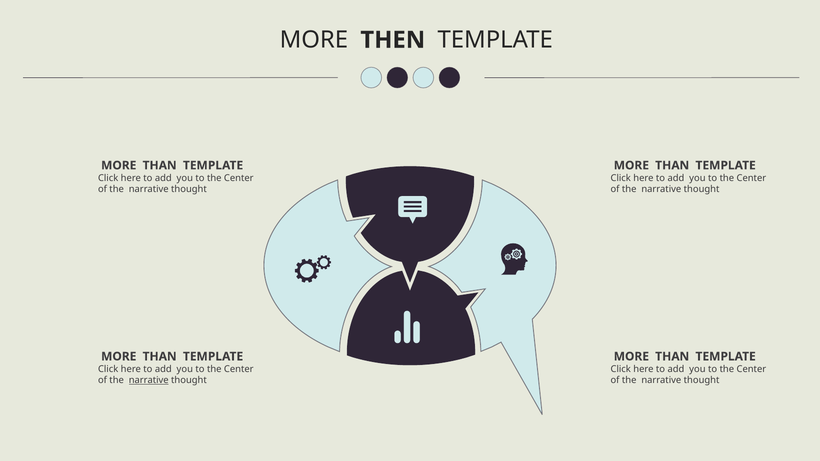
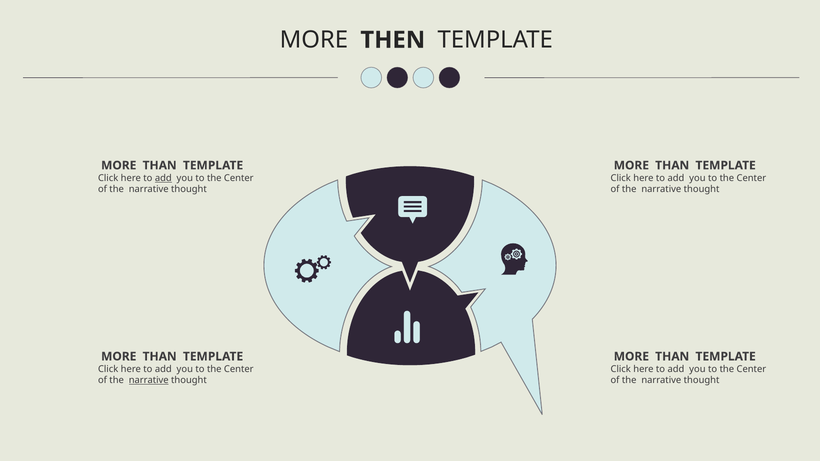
add at (163, 178) underline: none -> present
